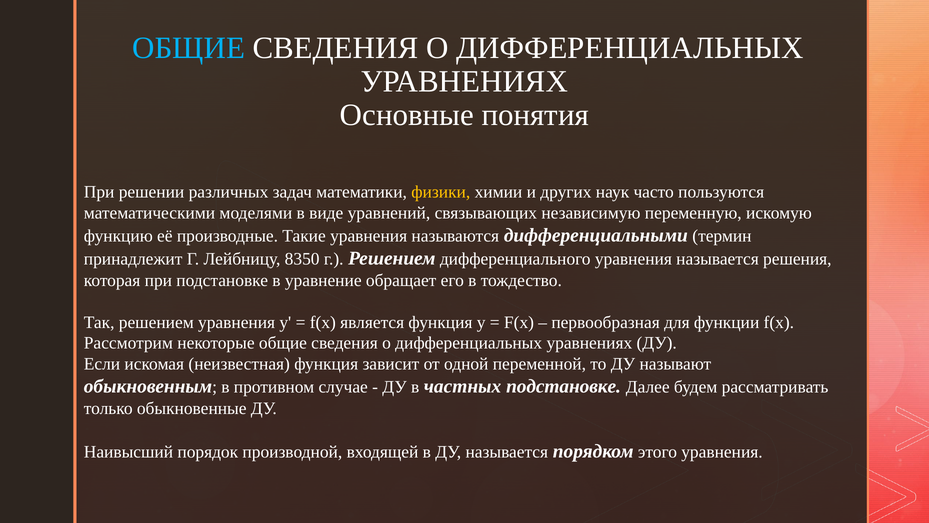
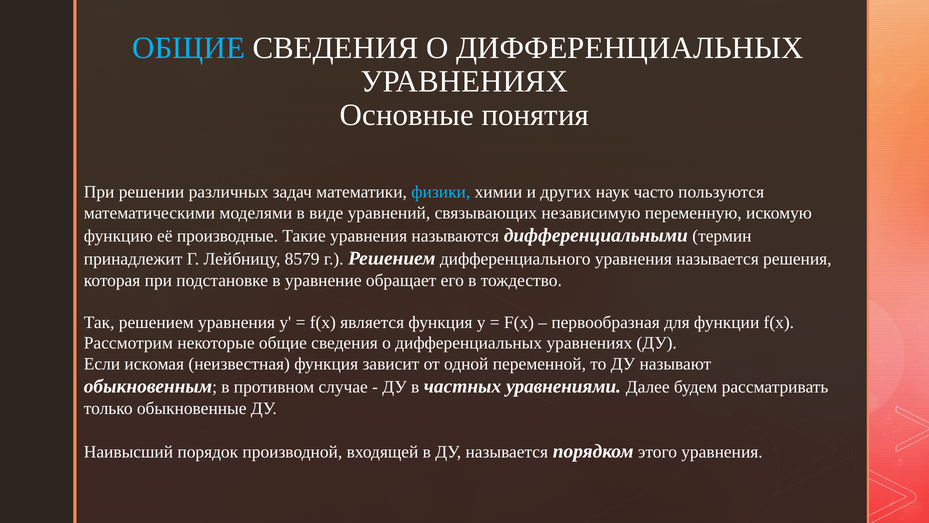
физики colour: yellow -> light blue
8350: 8350 -> 8579
частных подстановке: подстановке -> уравнениями
